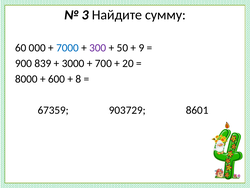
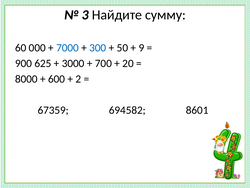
300 colour: purple -> blue
839: 839 -> 625
8: 8 -> 2
903729: 903729 -> 694582
